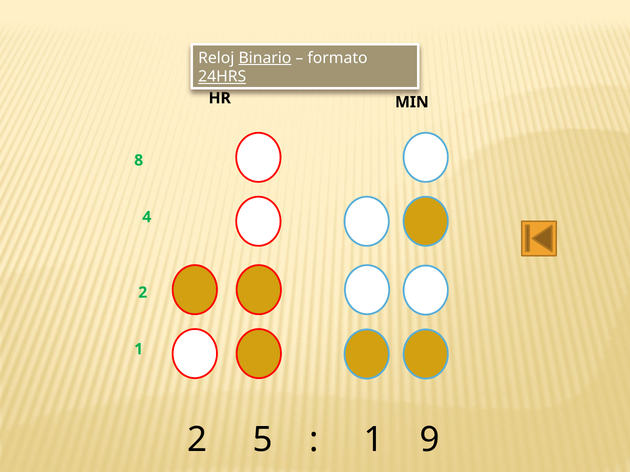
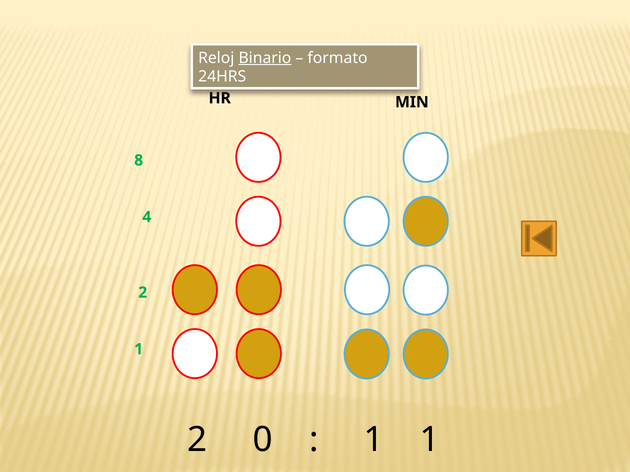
24HRS underline: present -> none
5: 5 -> 0
1 9: 9 -> 1
